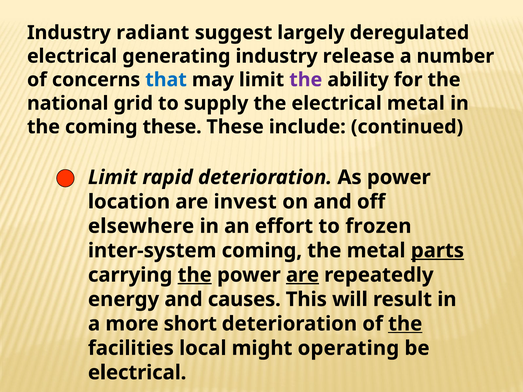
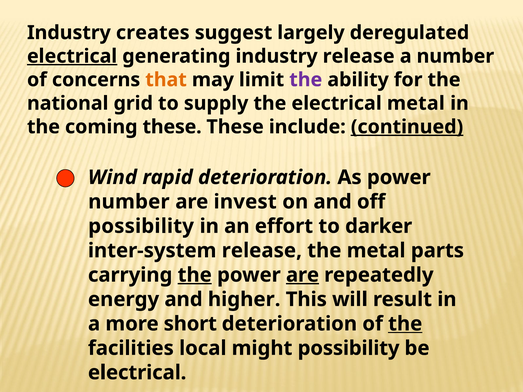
radiant: radiant -> creates
electrical at (72, 56) underline: none -> present
that colour: blue -> orange
continued underline: none -> present
Limit at (113, 177): Limit -> Wind
location at (129, 202): location -> number
elsewhere at (141, 226): elsewhere -> possibility
frozen: frozen -> darker
inter-system coming: coming -> release
parts underline: present -> none
causes: causes -> higher
might operating: operating -> possibility
